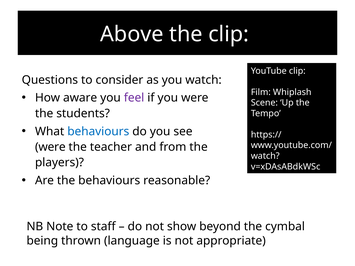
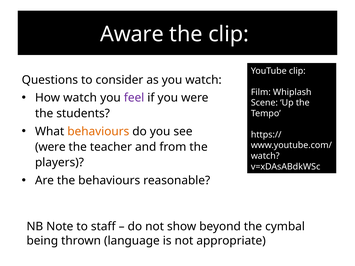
Above: Above -> Aware
How aware: aware -> watch
behaviours at (98, 131) colour: blue -> orange
